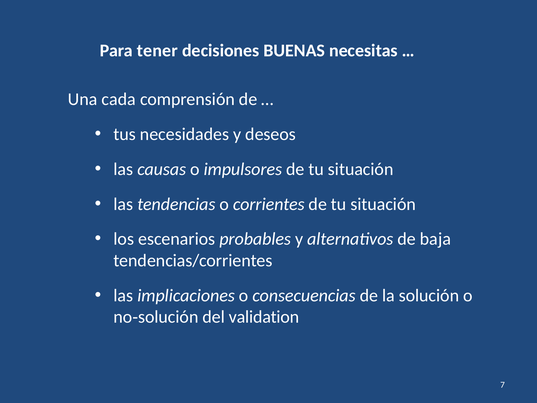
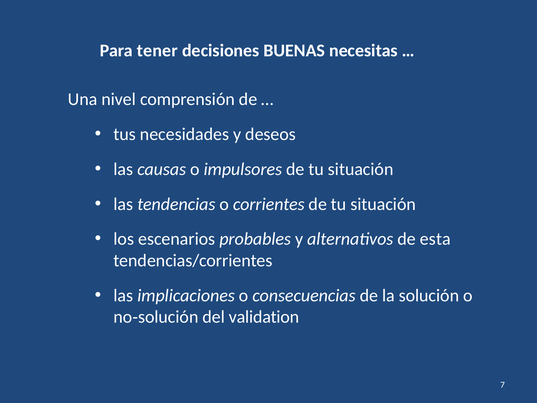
cada: cada -> nivel
baja: baja -> esta
